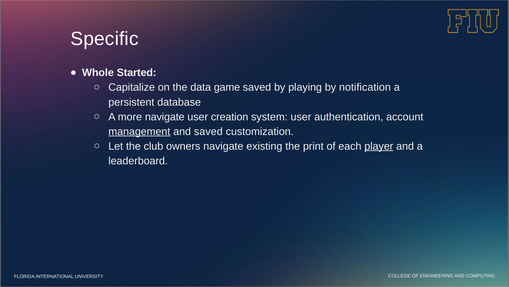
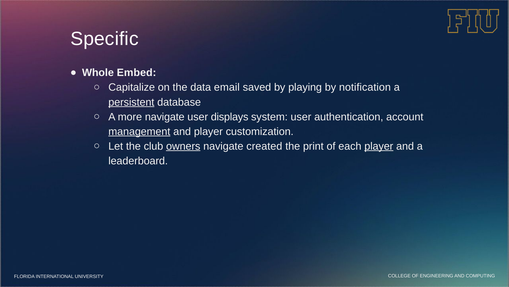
Started: Started -> Embed
game: game -> email
persistent underline: none -> present
creation: creation -> displays
and saved: saved -> player
owners underline: none -> present
existing: existing -> created
